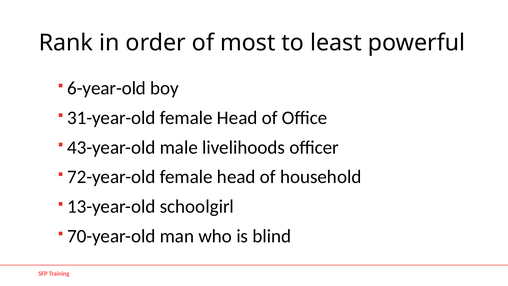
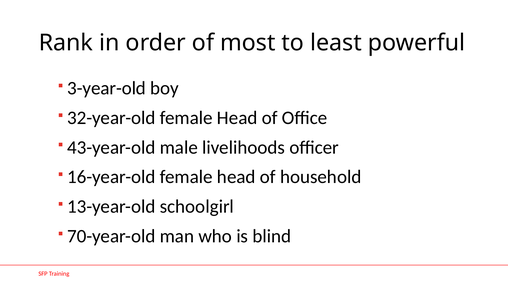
6-year-old: 6-year-old -> 3-year-old
31-year-old: 31-year-old -> 32-year-old
72-year-old: 72-year-old -> 16-year-old
